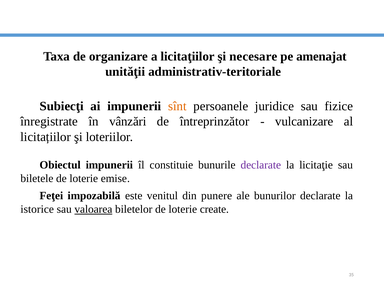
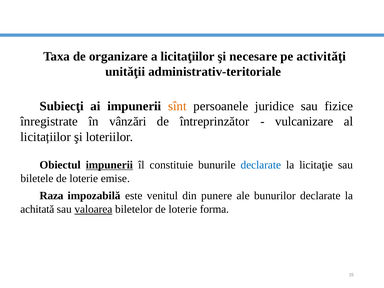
amenajat: amenajat -> activităţi
impunerii at (109, 165) underline: none -> present
declarate at (261, 165) colour: purple -> blue
Feţei: Feţei -> Raza
istorice: istorice -> achitată
create: create -> forma
